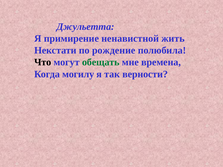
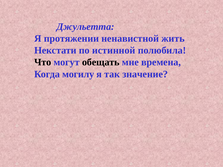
примирение: примирение -> протяжении
рождение: рождение -> истинной
обещать colour: green -> black
верности: верности -> значение
